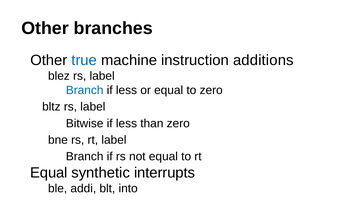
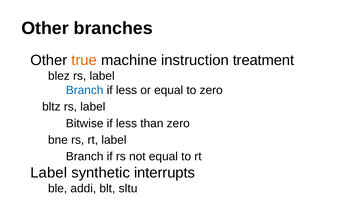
true colour: blue -> orange
additions: additions -> treatment
Equal at (49, 173): Equal -> Label
into: into -> sltu
